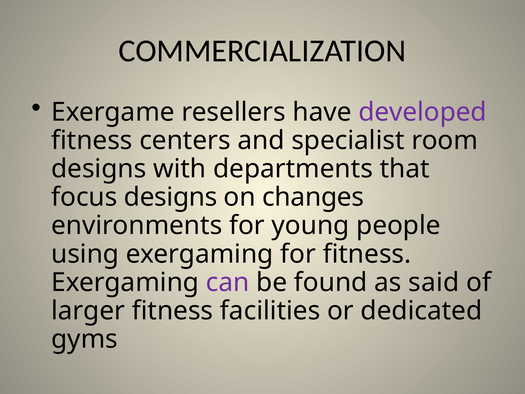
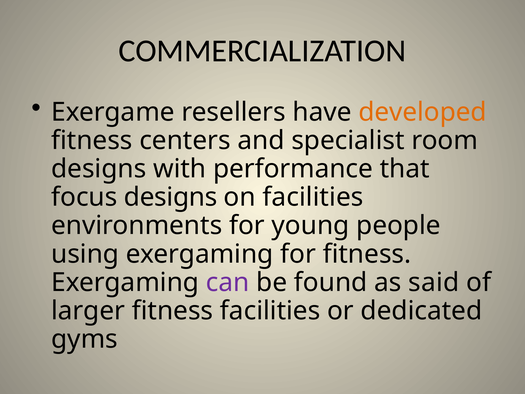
developed colour: purple -> orange
departments: departments -> performance
on changes: changes -> facilities
